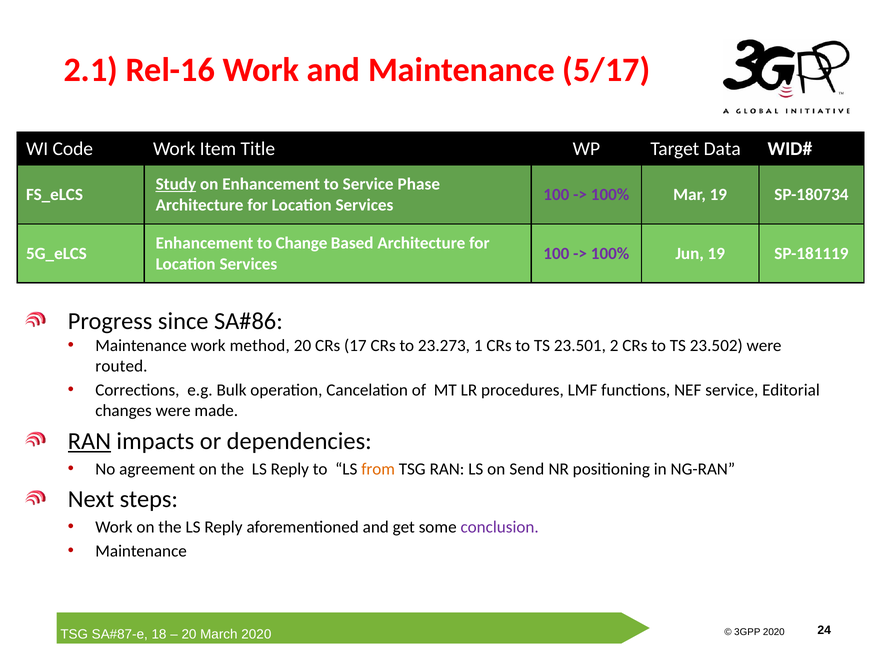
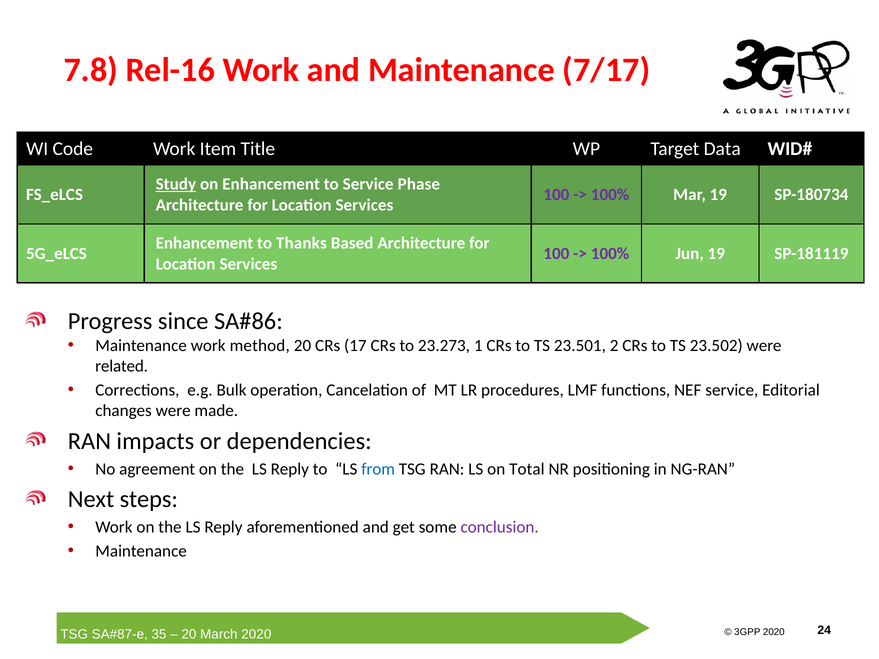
2.1: 2.1 -> 7.8
5/17: 5/17 -> 7/17
Change: Change -> Thanks
routed: routed -> related
RAN at (89, 441) underline: present -> none
from colour: orange -> blue
Send: Send -> Total
18: 18 -> 35
